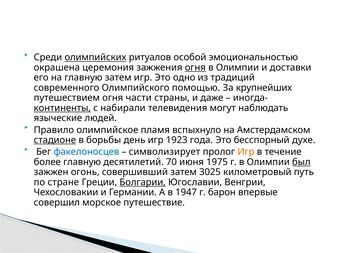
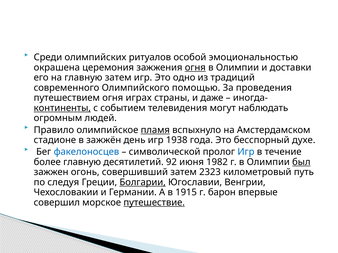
олимпийских underline: present -> none
крупнейших: крупнейших -> проведения
части: части -> играх
набирали: набирали -> событием
языческие: языческие -> огромным
пламя underline: none -> present
стадионе underline: present -> none
борьбы: борьбы -> зажжён
1923: 1923 -> 1938
символизирует: символизирует -> символической
Игр at (246, 152) colour: orange -> blue
70: 70 -> 92
1975: 1975 -> 1982
3025: 3025 -> 2323
стране: стране -> следуя
1947: 1947 -> 1915
путешествие underline: none -> present
